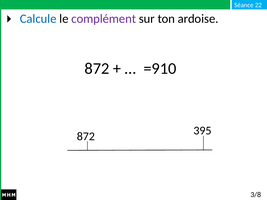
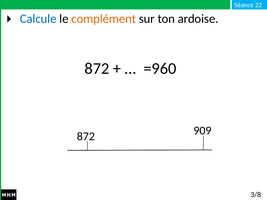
complément colour: purple -> orange
=910: =910 -> =960
395: 395 -> 909
